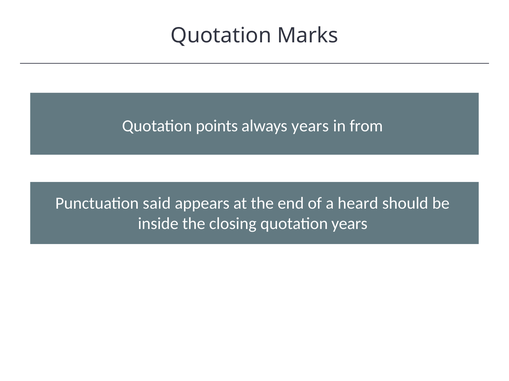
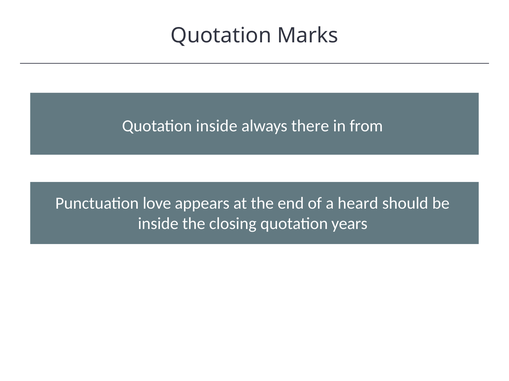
Quotation points: points -> inside
always years: years -> there
said: said -> love
